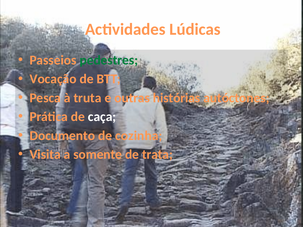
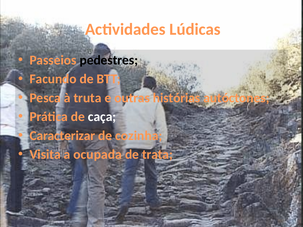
pedestres colour: green -> black
Vocação: Vocação -> Facundo
Documento: Documento -> Caracterizar
somente: somente -> ocupada
